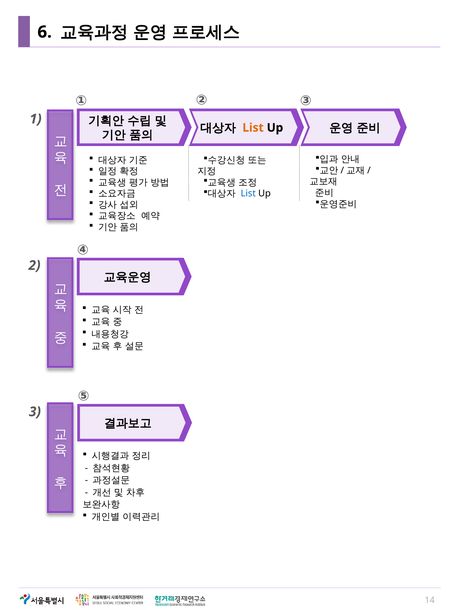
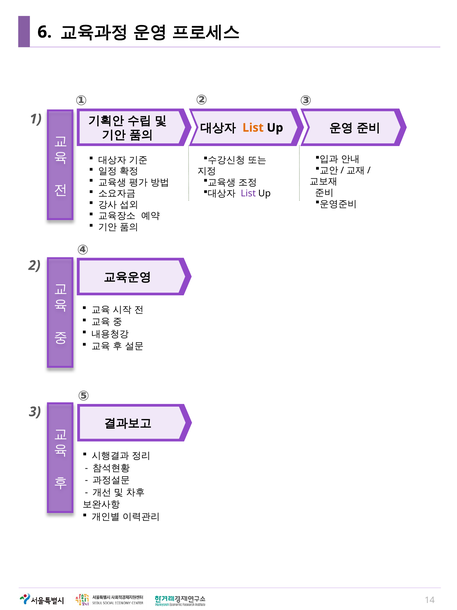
List at (248, 193) colour: blue -> purple
